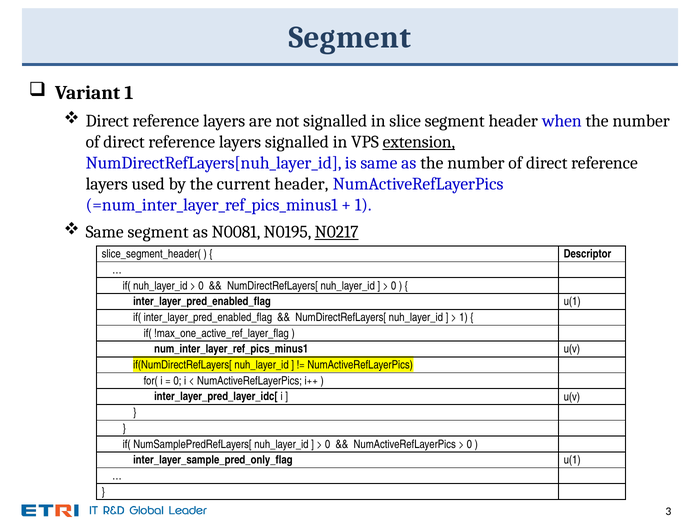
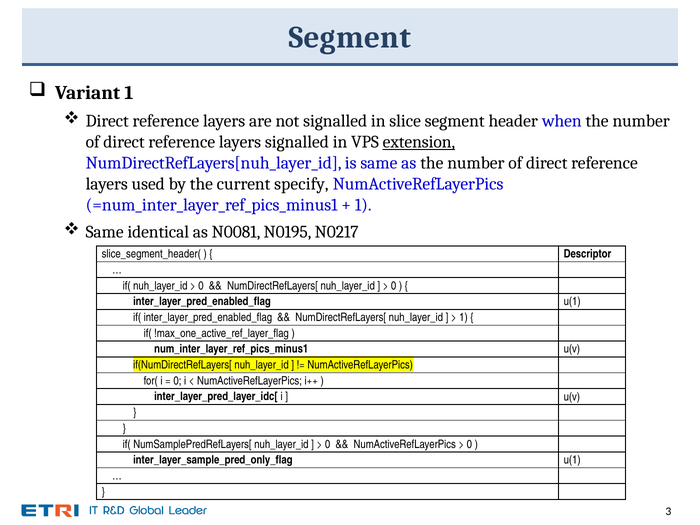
current header: header -> specify
Same segment: segment -> identical
N0217 underline: present -> none
